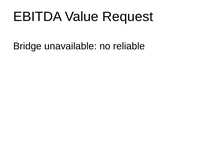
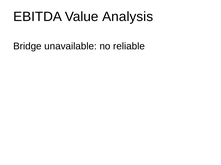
Request: Request -> Analysis
